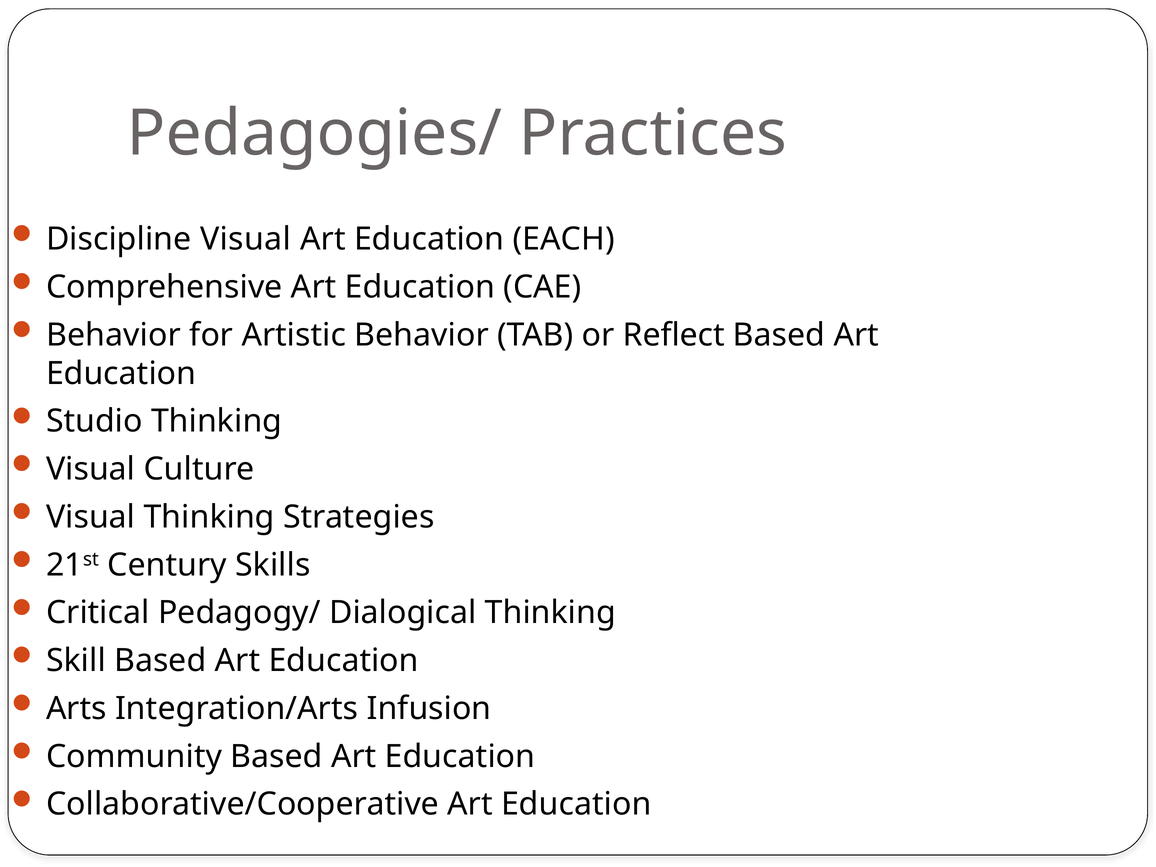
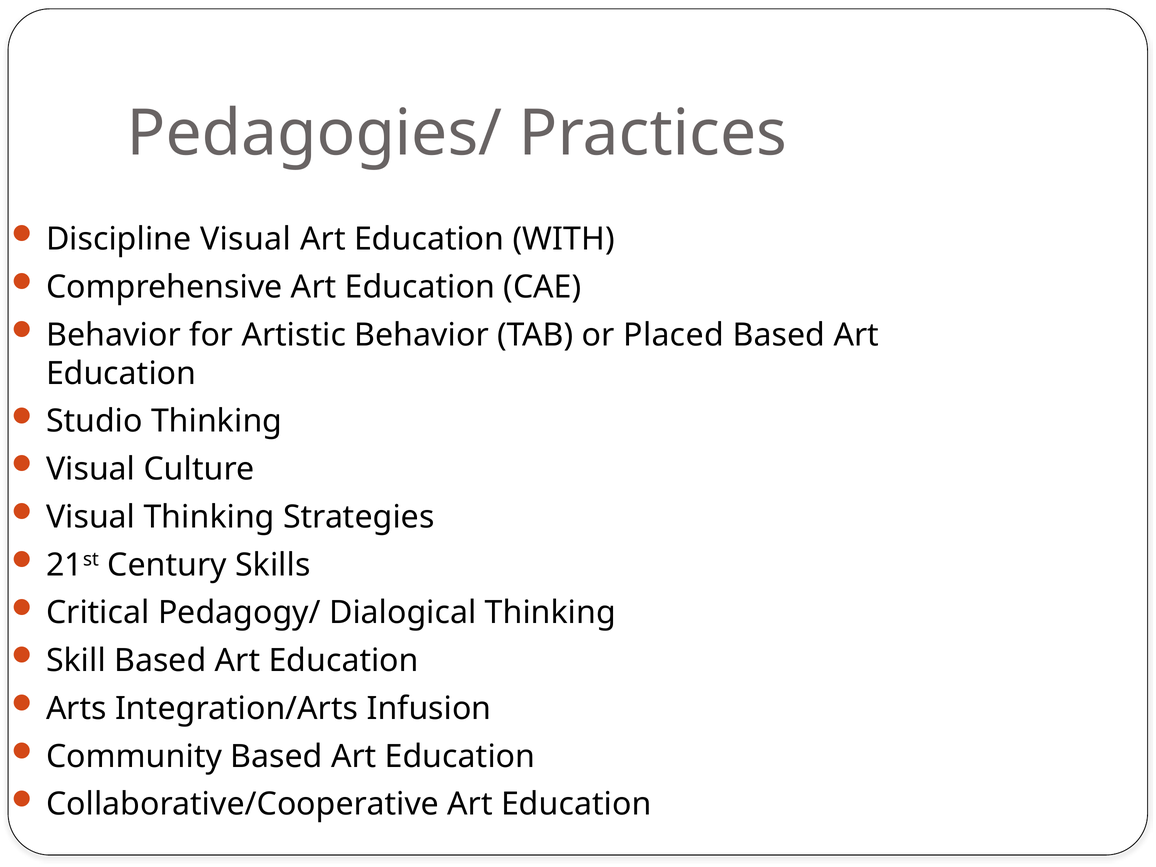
EACH: EACH -> WITH
Reflect: Reflect -> Placed
